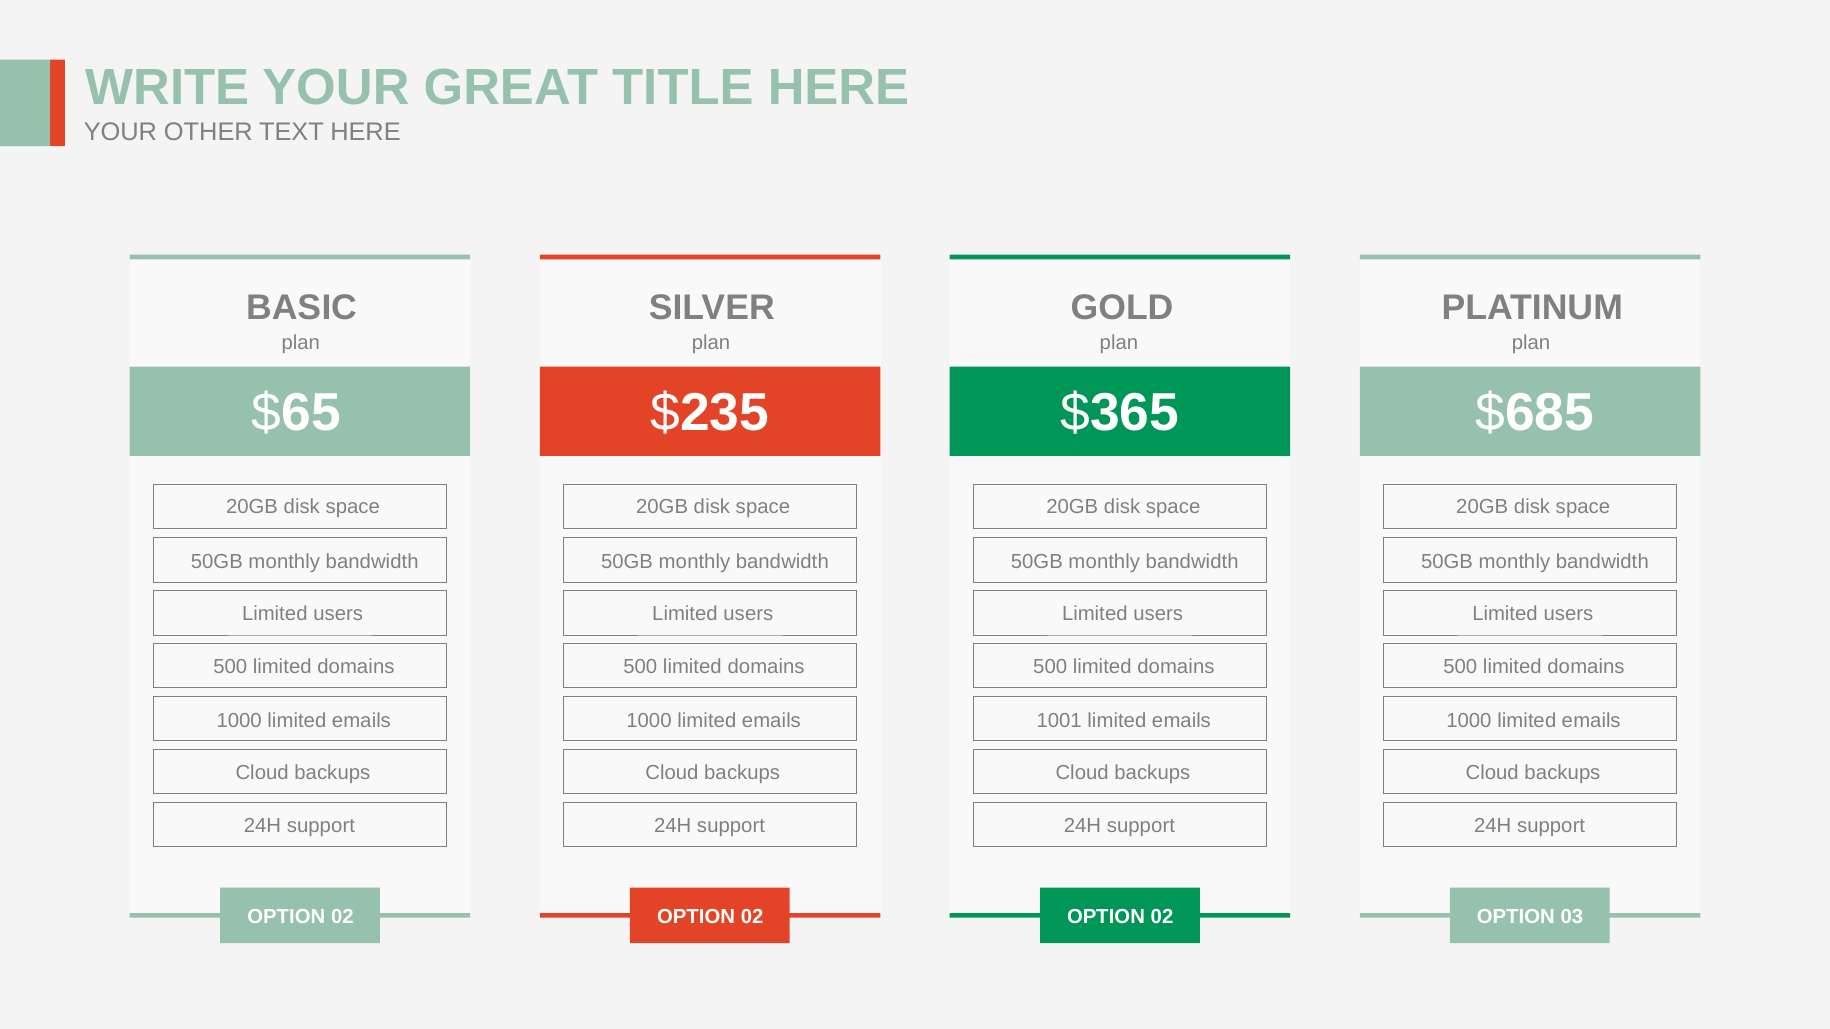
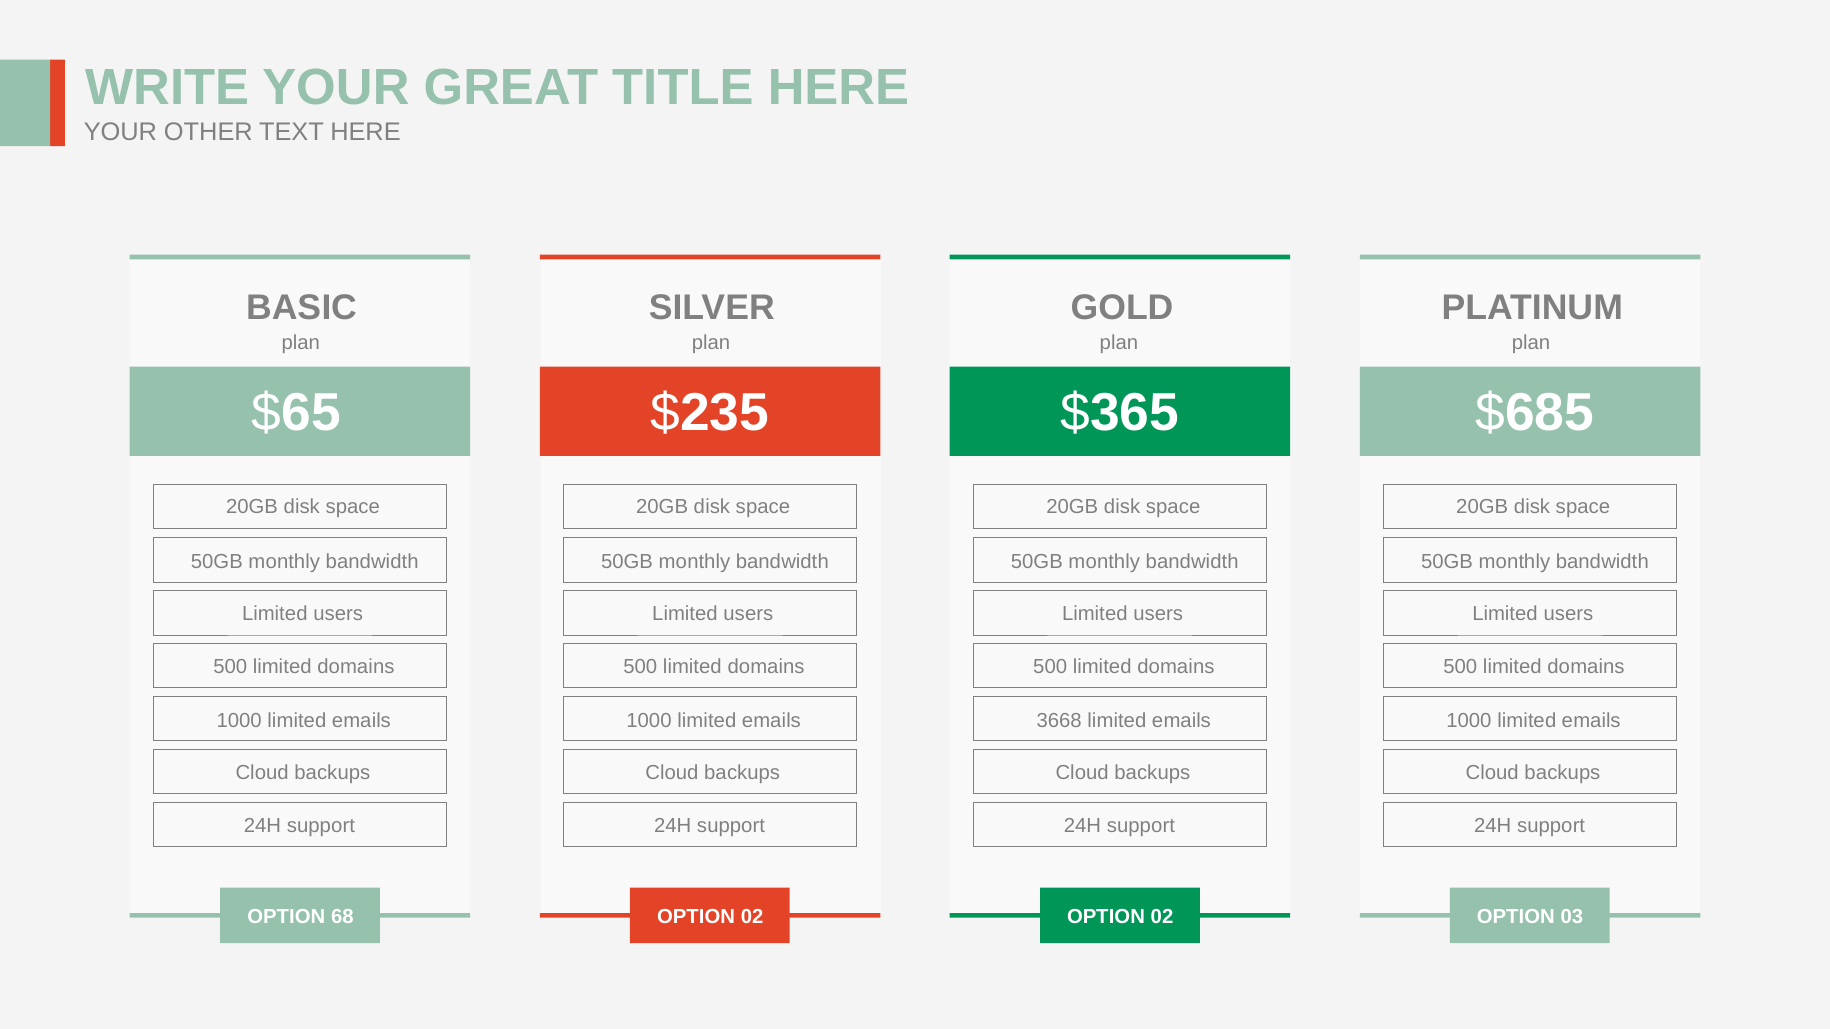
1001: 1001 -> 3668
02 at (342, 916): 02 -> 68
